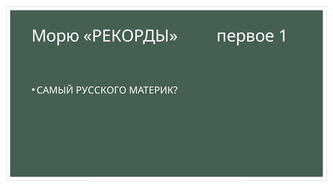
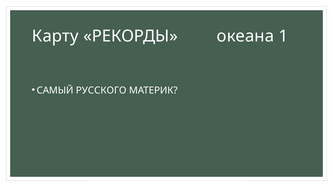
Морю: Морю -> Карту
первое: первое -> океана
